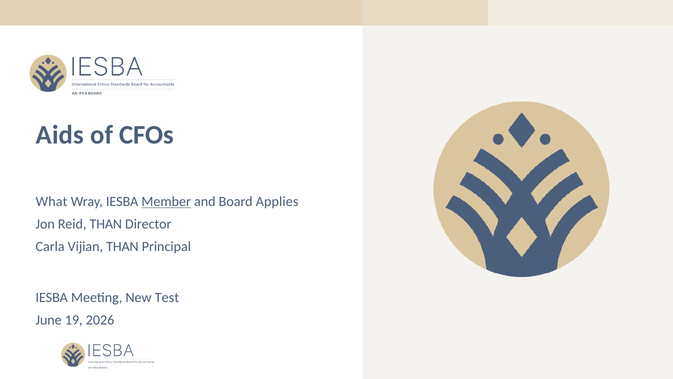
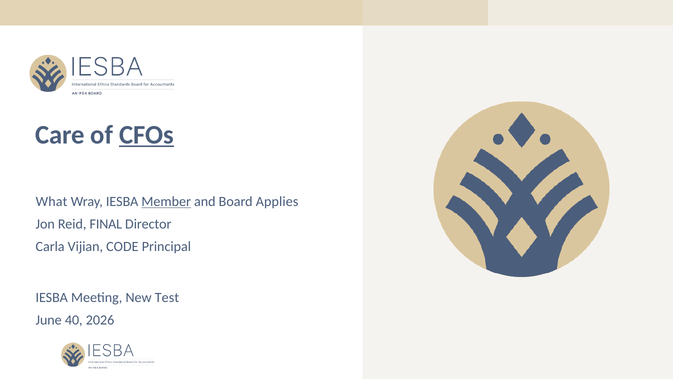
Aids: Aids -> Care
CFOs underline: none -> present
Reid THAN: THAN -> FINAL
Vijian THAN: THAN -> CODE
19: 19 -> 40
